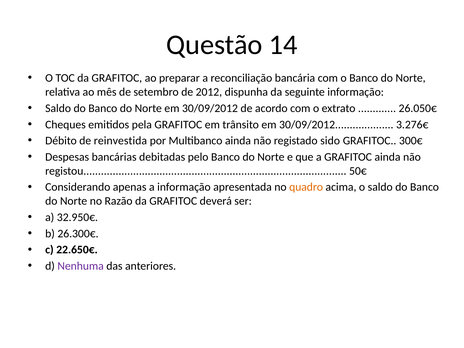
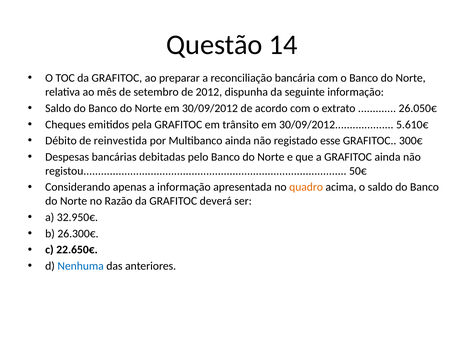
3.276€: 3.276€ -> 5.610€
sido: sido -> esse
Nenhuma colour: purple -> blue
